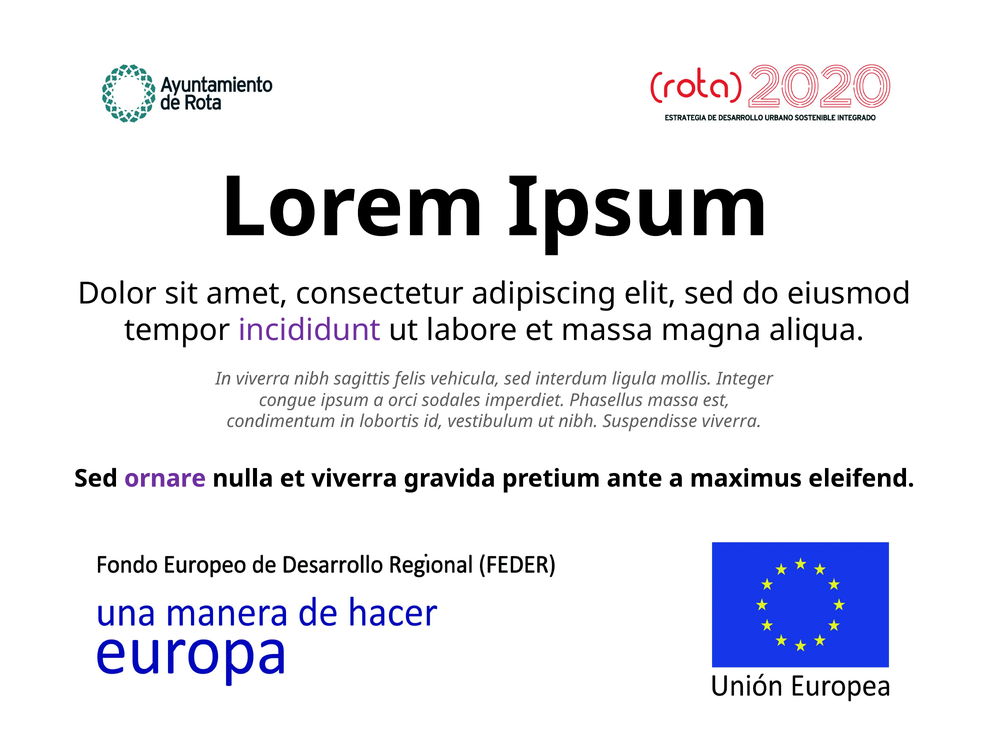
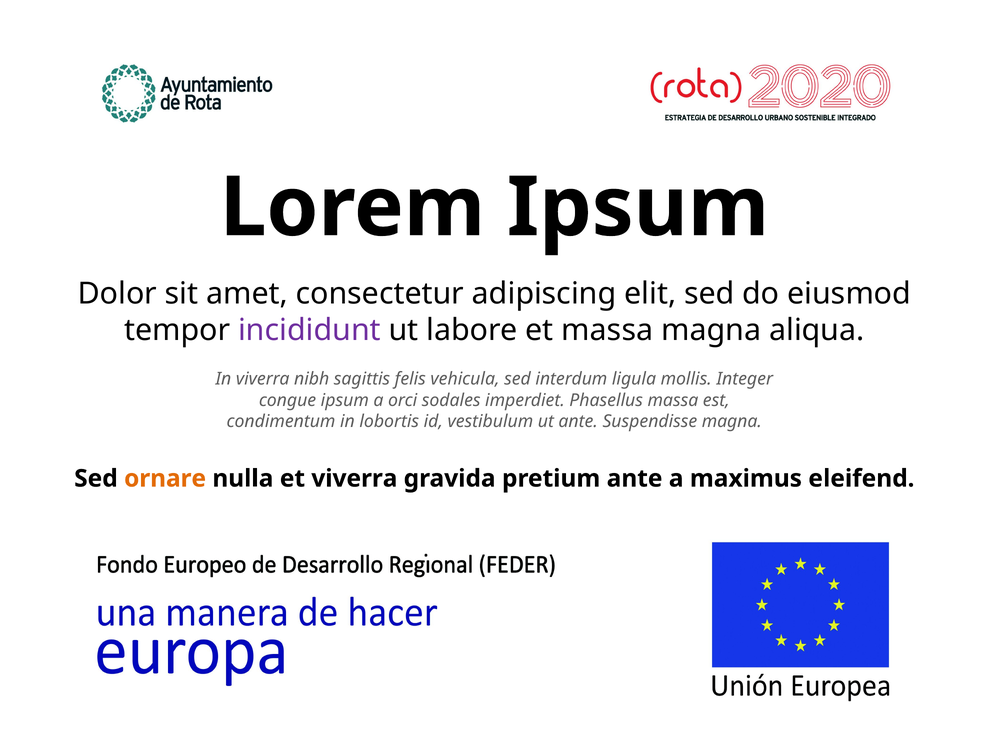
ut nibh: nibh -> ante
Suspendisse viverra: viverra -> magna
ornare colour: purple -> orange
